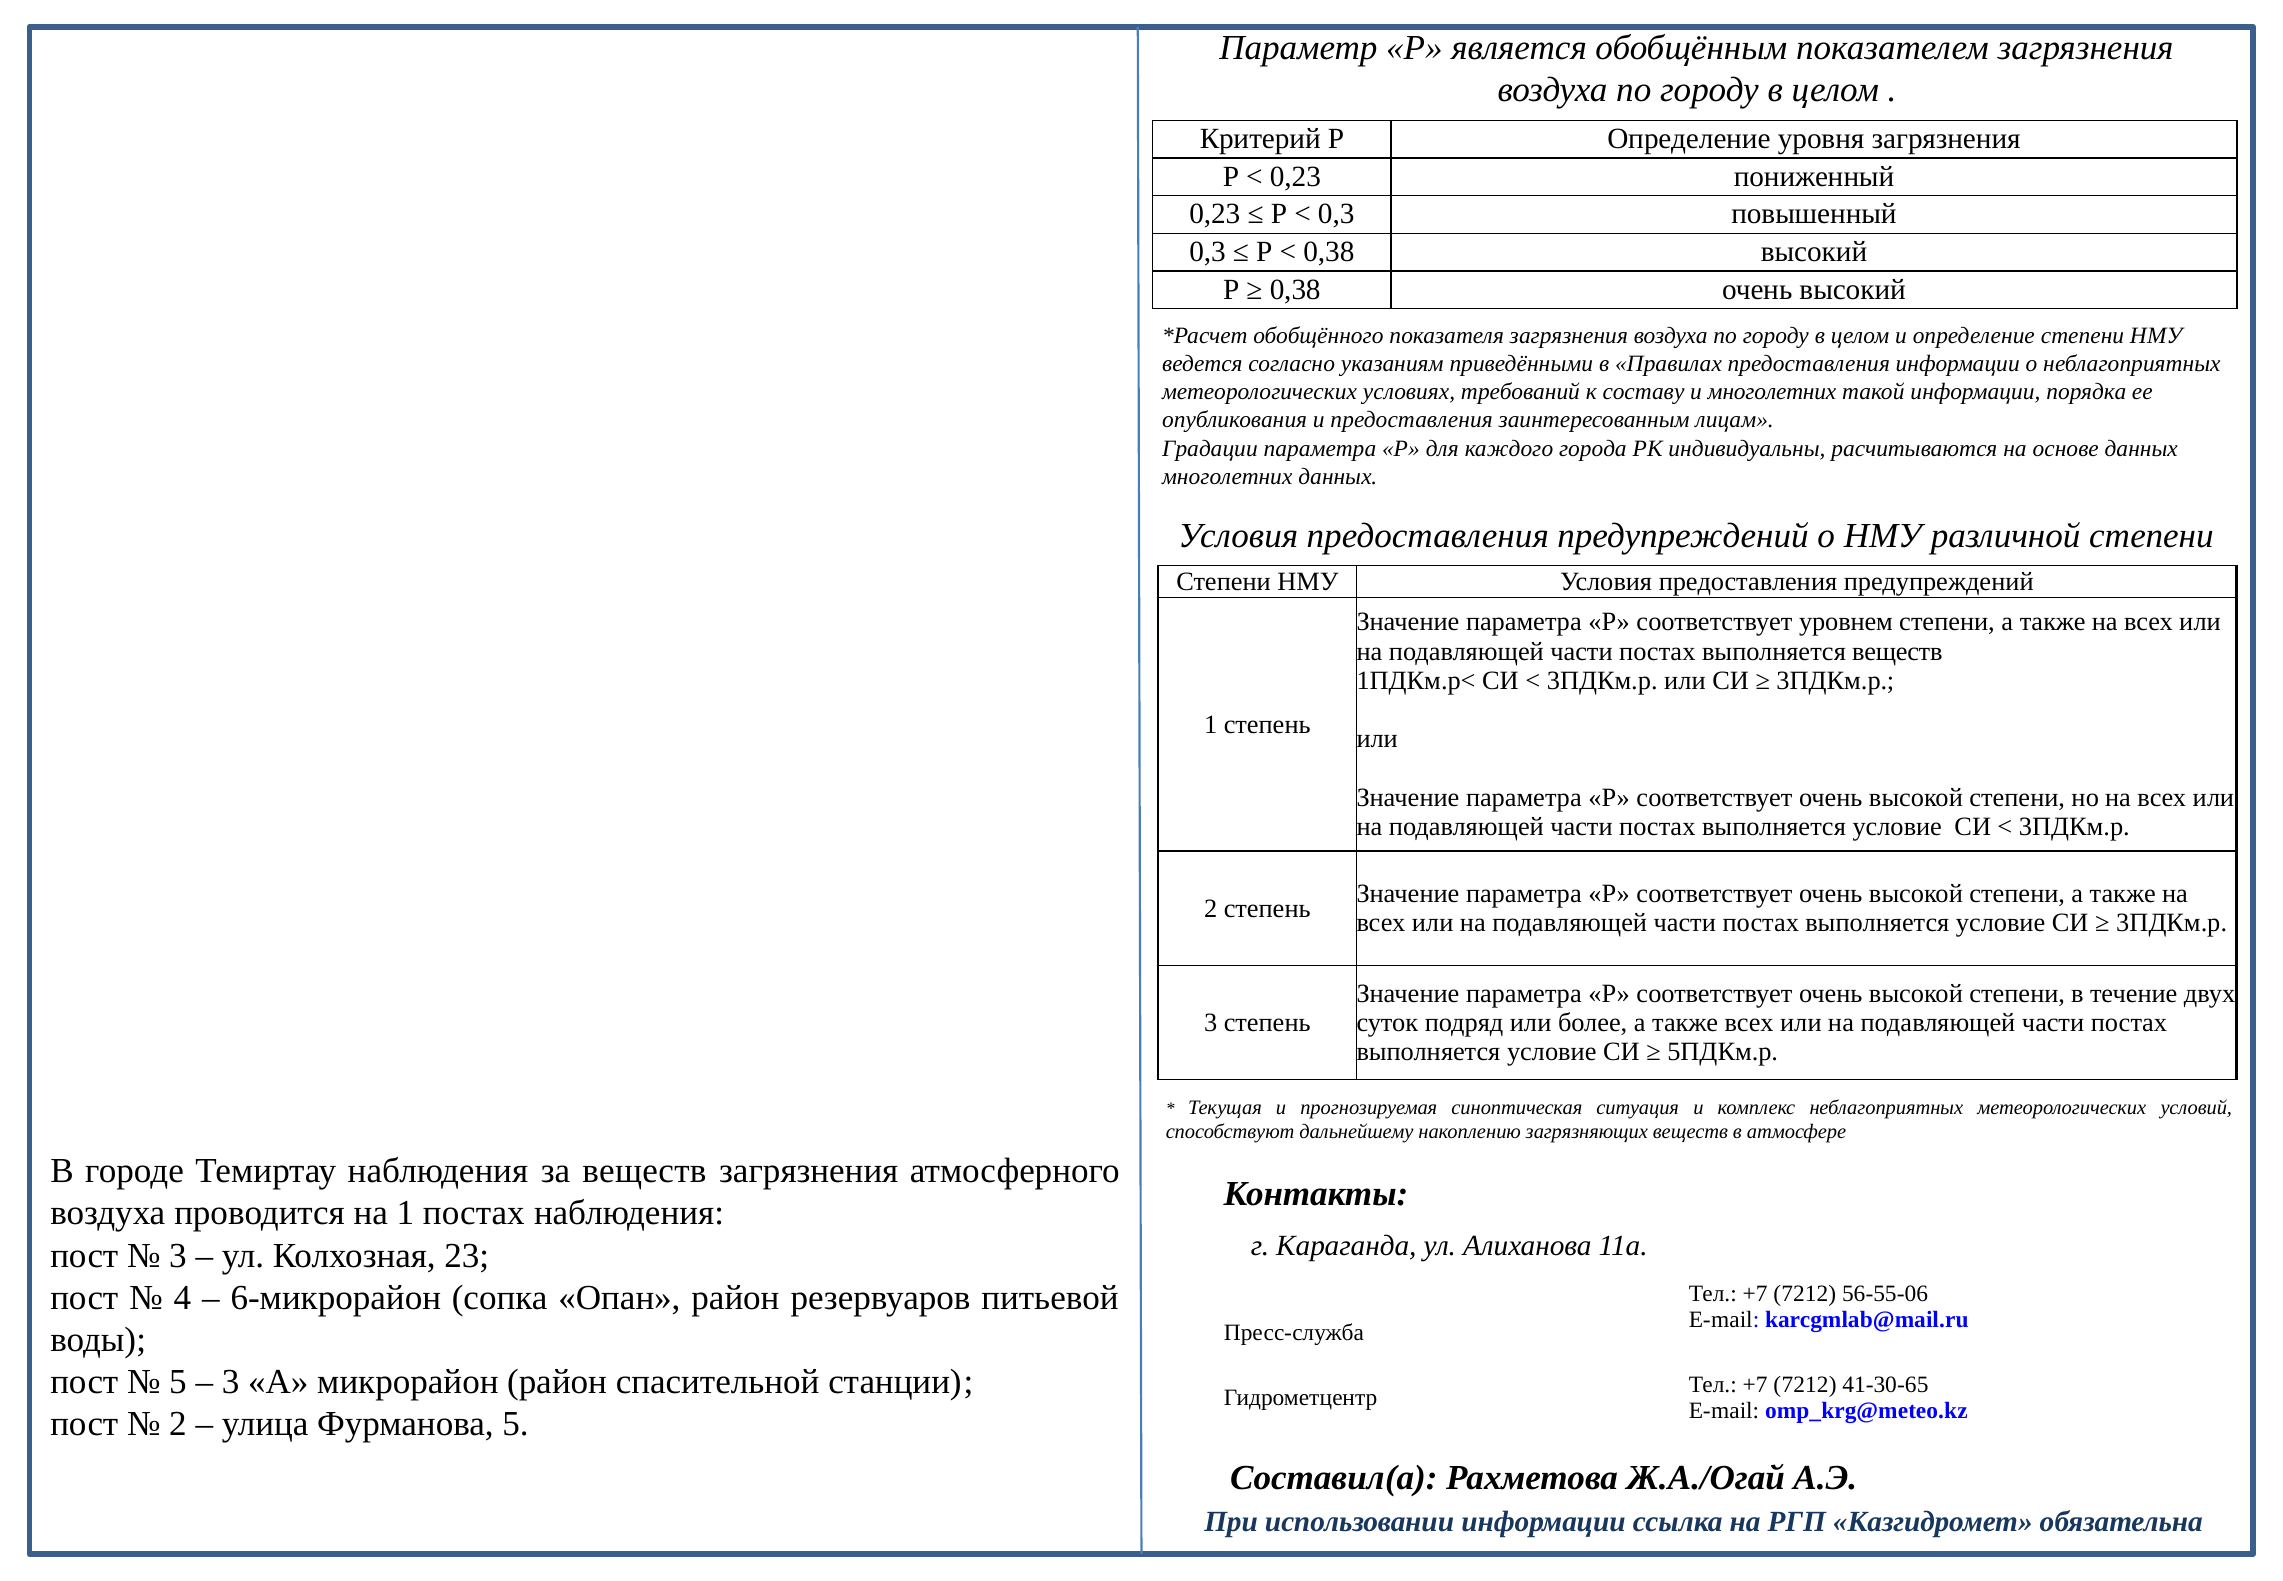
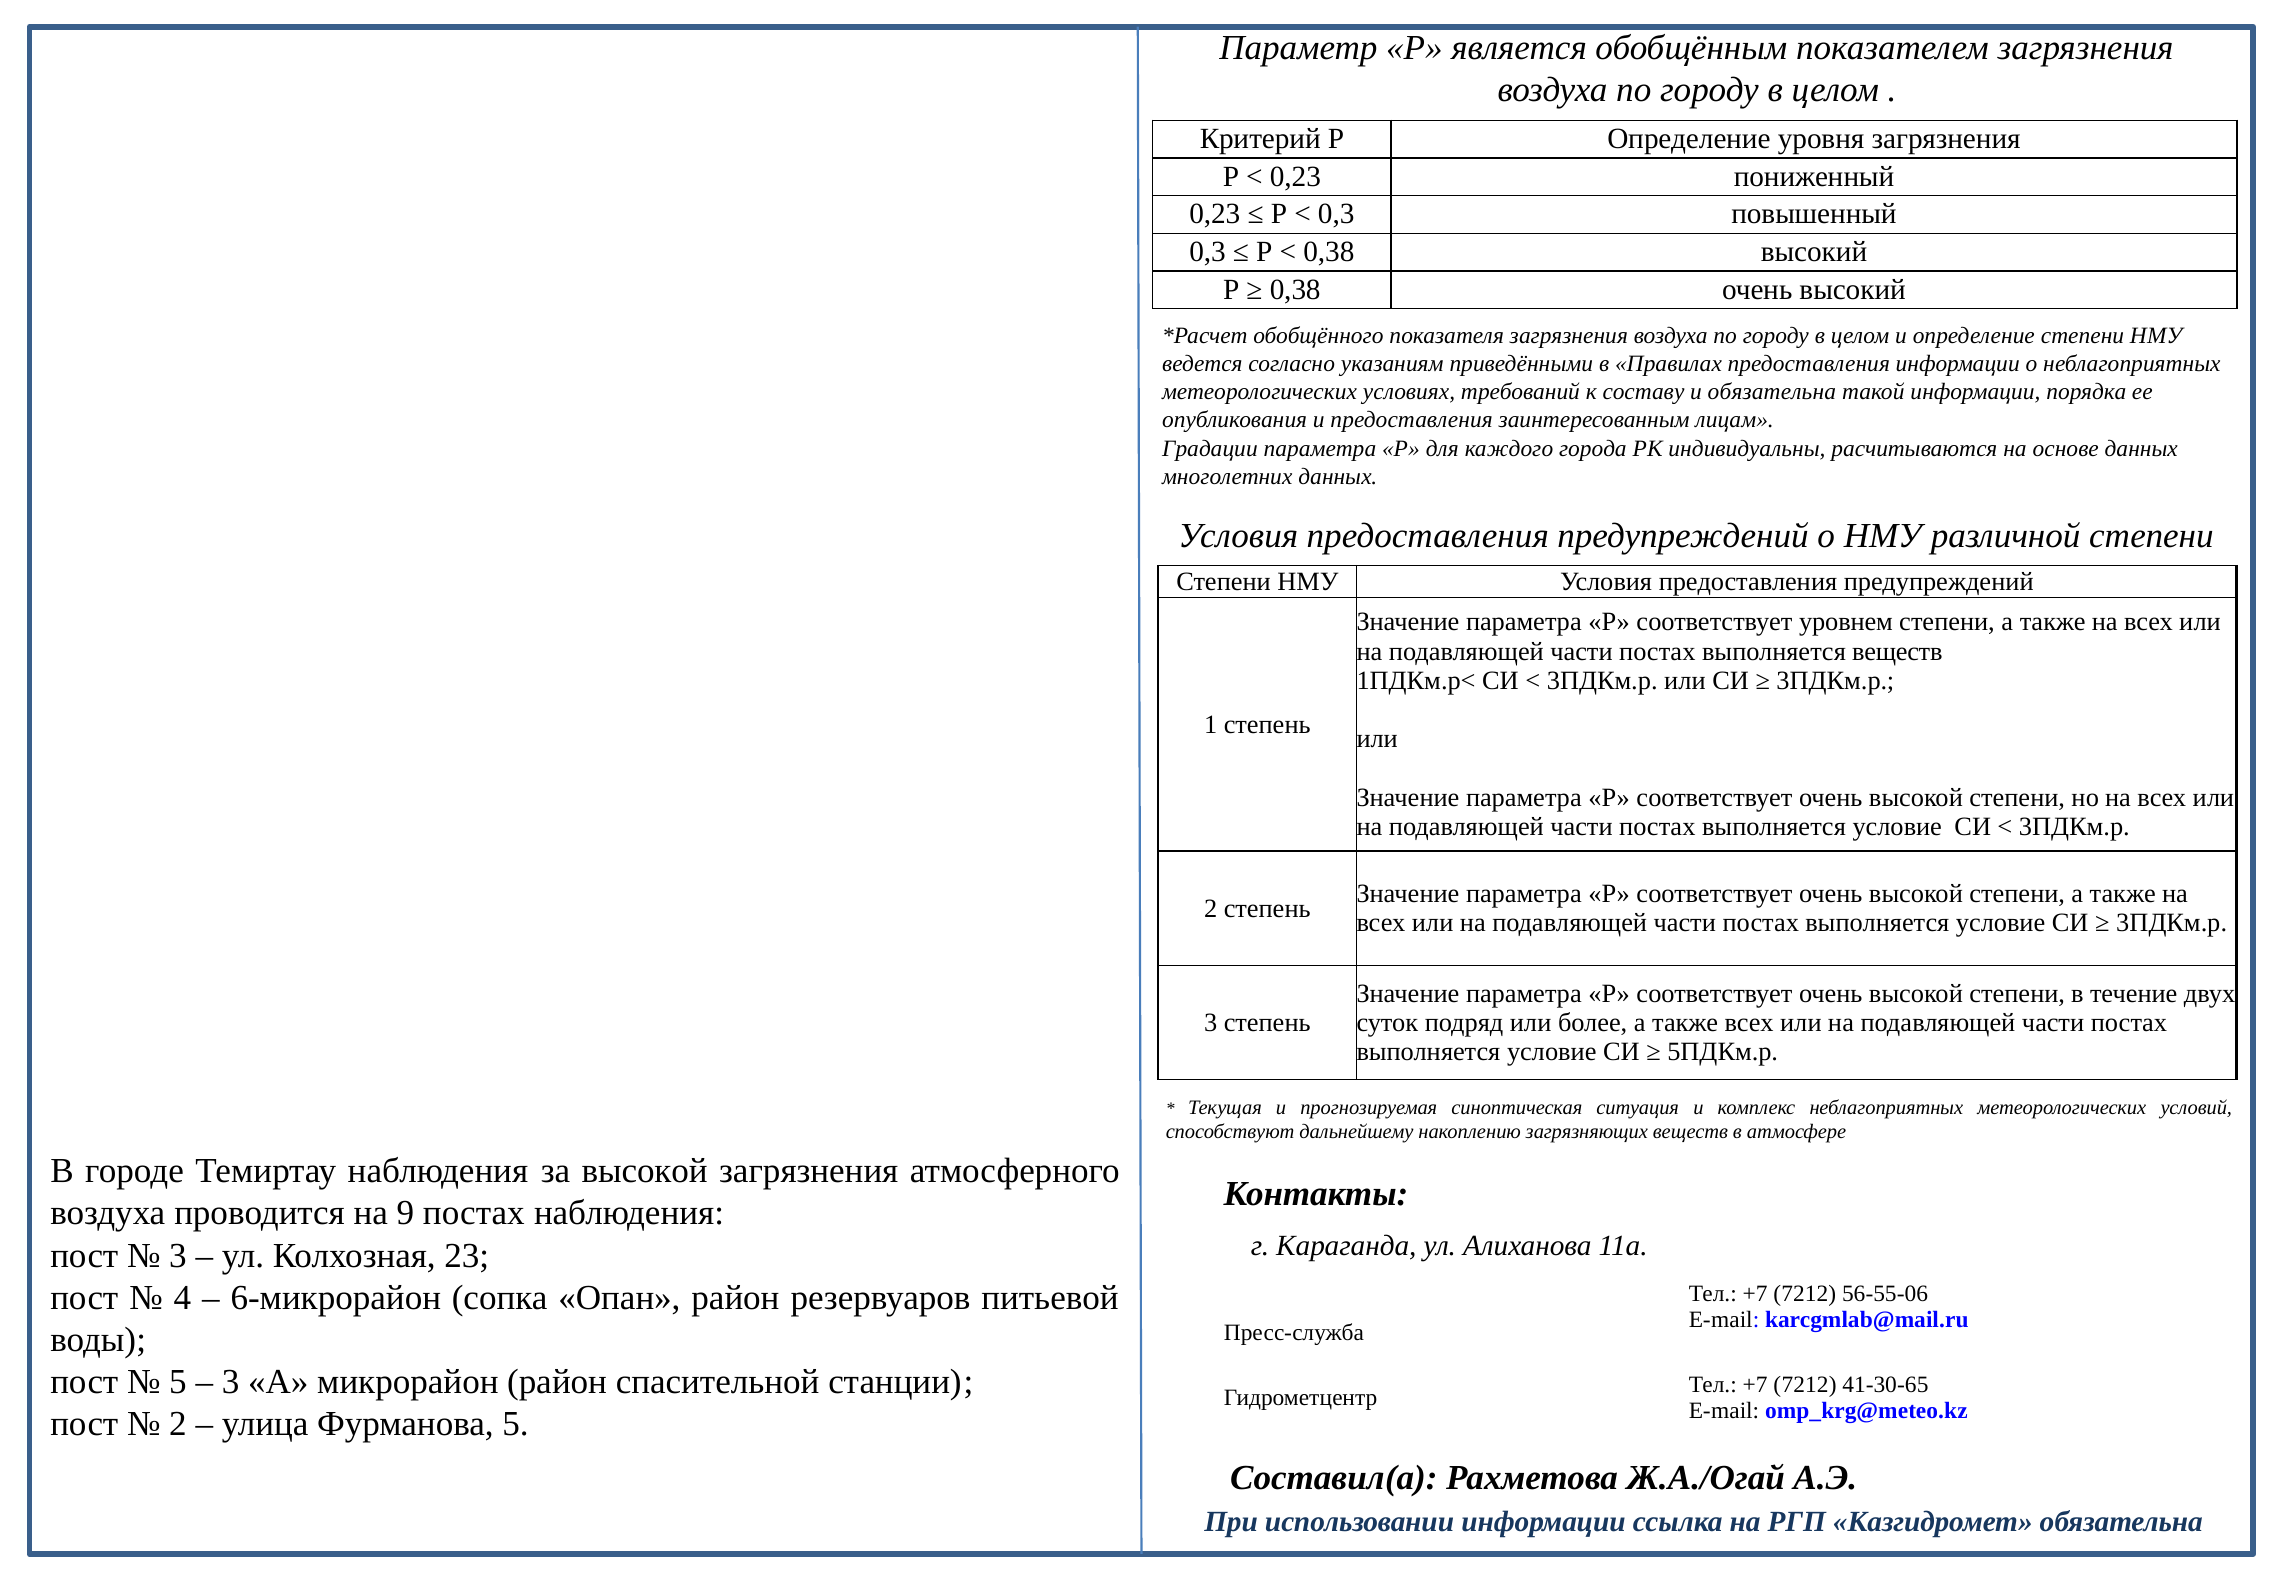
и многолетних: многолетних -> обязательна
за веществ: веществ -> высокой
на 1: 1 -> 9
